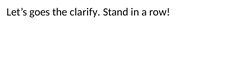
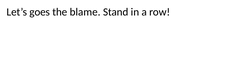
clarify: clarify -> blame
